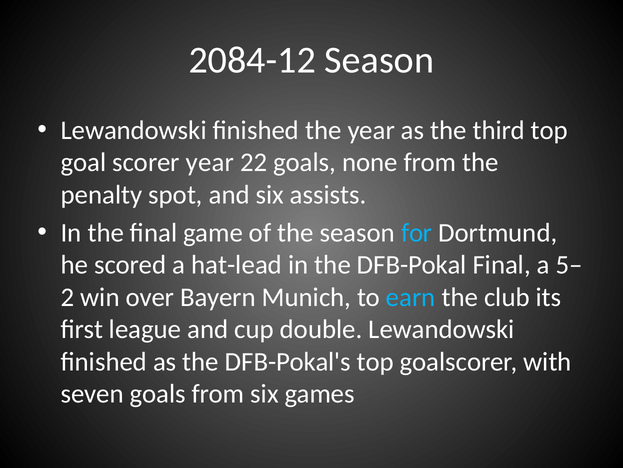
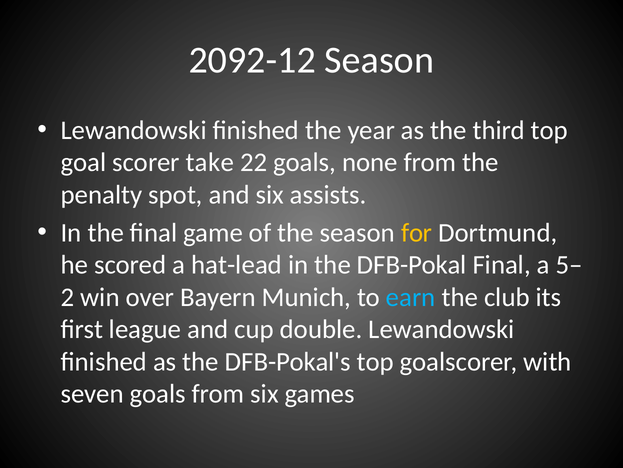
2084-12: 2084-12 -> 2092-12
scorer year: year -> take
for colour: light blue -> yellow
